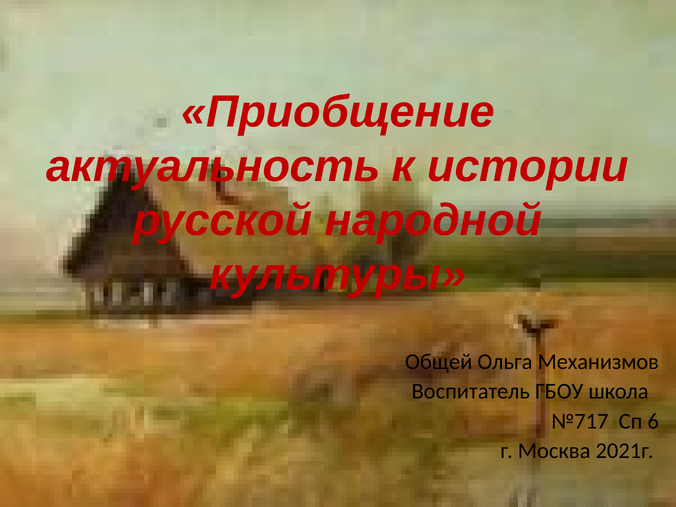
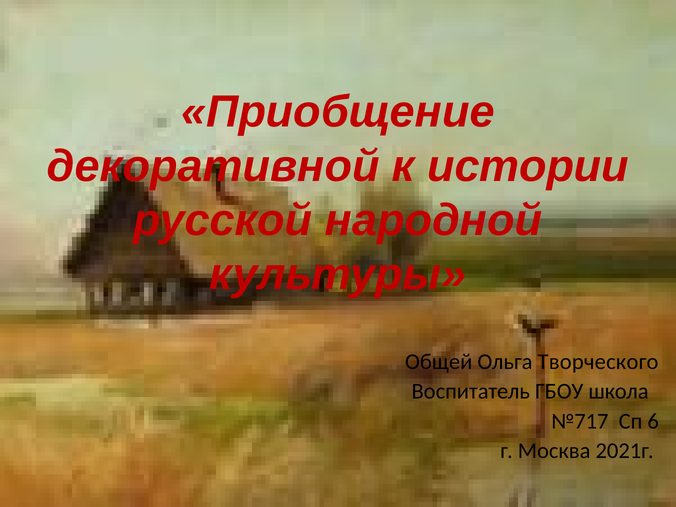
актуальность: актуальность -> декоративной
Механизмов: Механизмов -> Творческого
